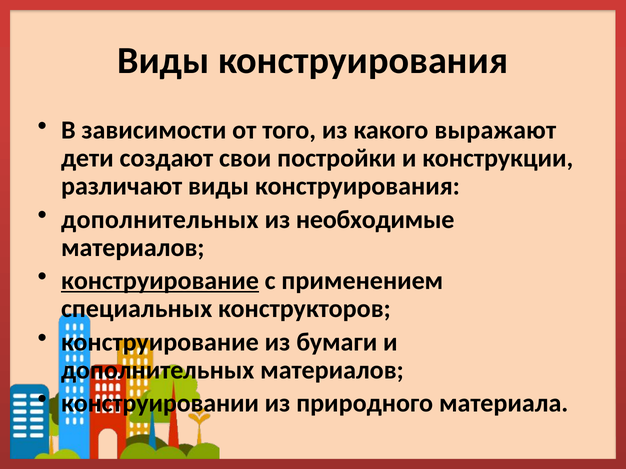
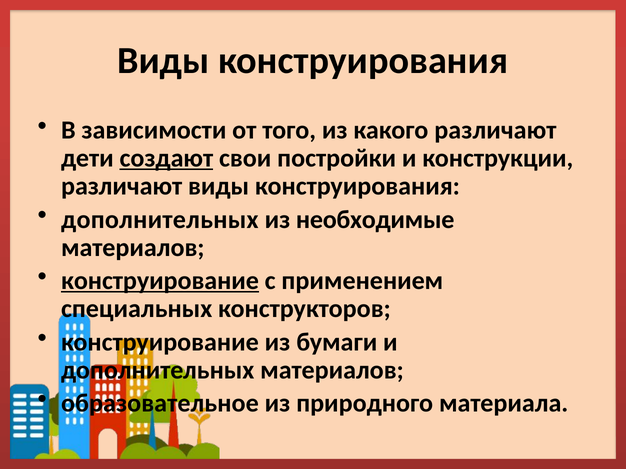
какого выражают: выражают -> различают
создают underline: none -> present
конструировании: конструировании -> образовательное
